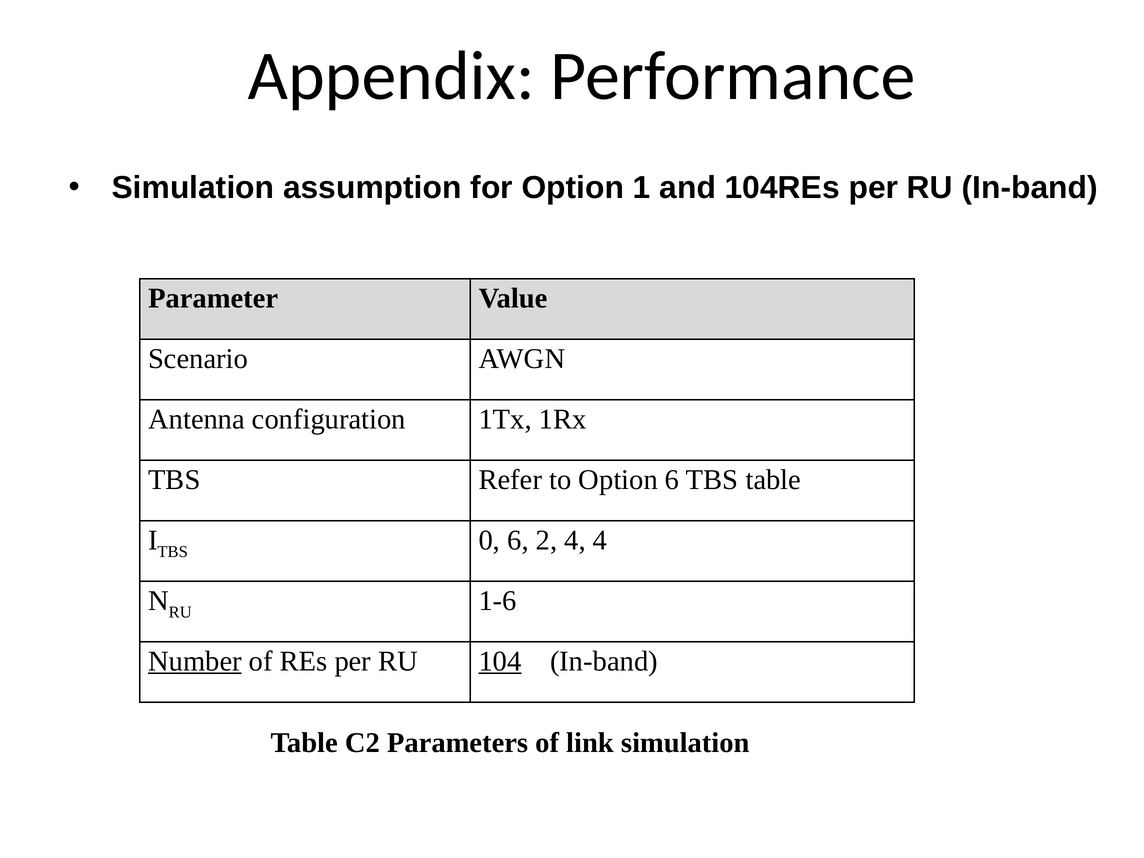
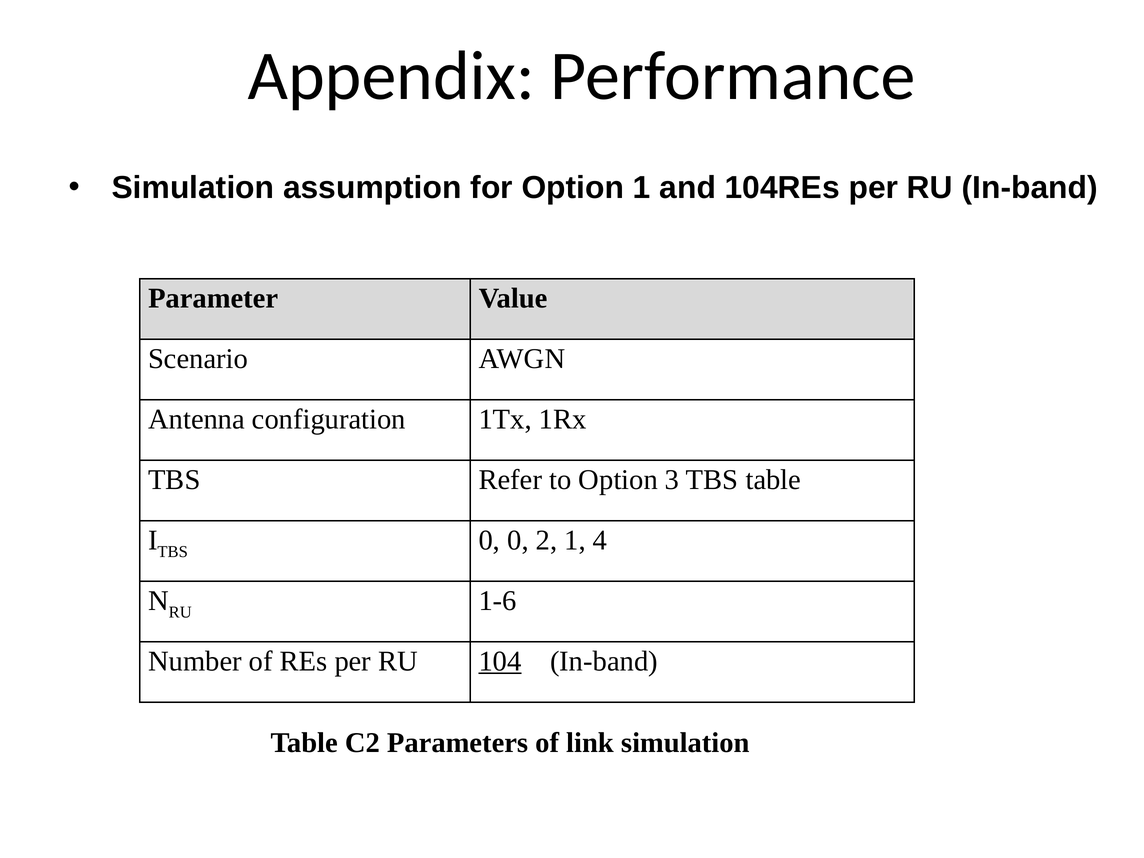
Option 6: 6 -> 3
0 6: 6 -> 0
2 4: 4 -> 1
Number underline: present -> none
